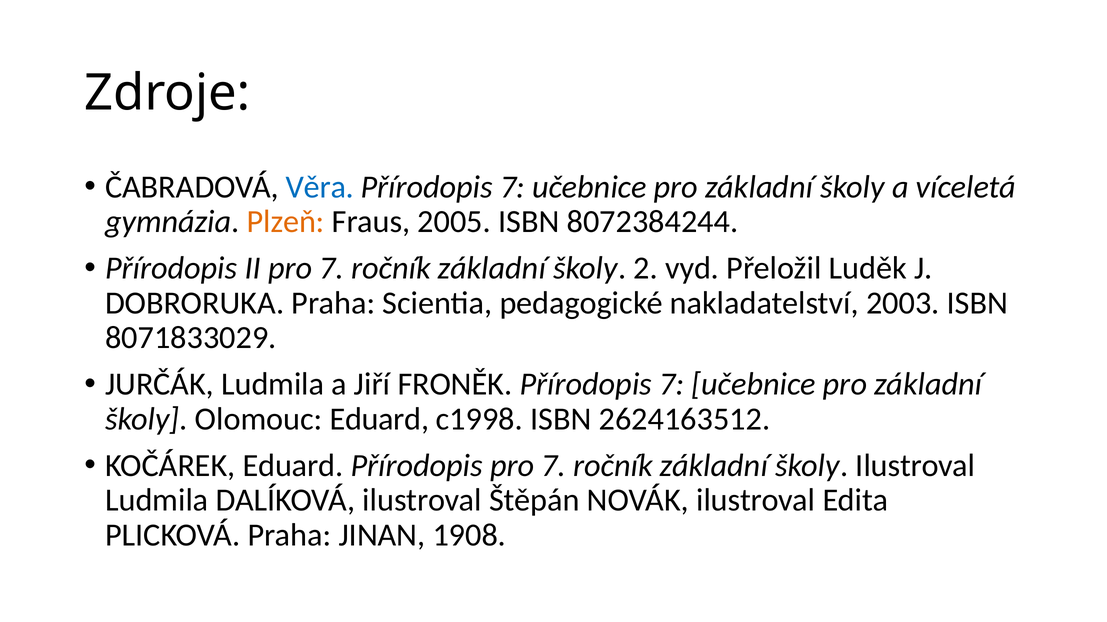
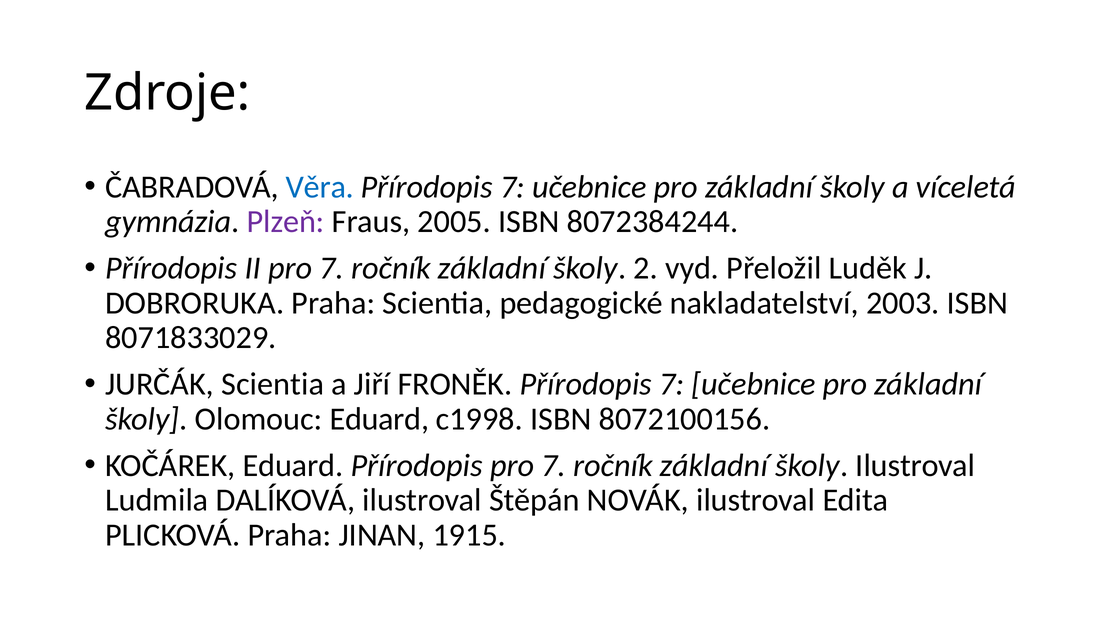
Plzeň colour: orange -> purple
JURČÁK Ludmila: Ludmila -> Scientia
2624163512: 2624163512 -> 8072100156
1908: 1908 -> 1915
